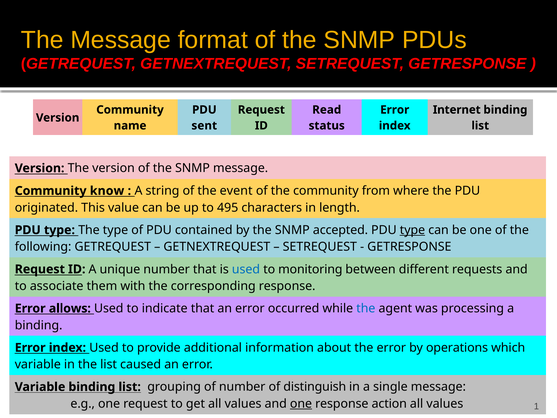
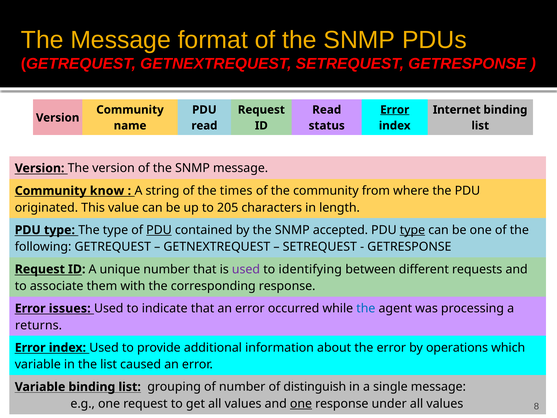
Error at (395, 110) underline: none -> present
sent at (204, 126): sent -> read
event: event -> times
495: 495 -> 205
PDU at (159, 230) underline: none -> present
used at (246, 269) colour: blue -> purple
monitoring: monitoring -> identifying
allows: allows -> issues
binding at (39, 325): binding -> returns
action: action -> under
1: 1 -> 8
